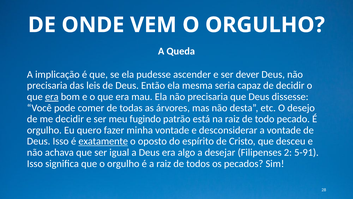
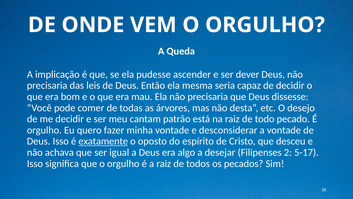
era at (52, 97) underline: present -> none
fugindo: fugindo -> cantam
5-91: 5-91 -> 5-17
